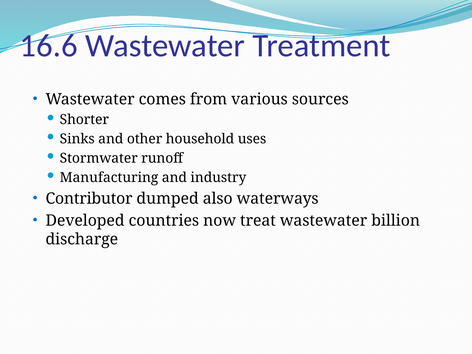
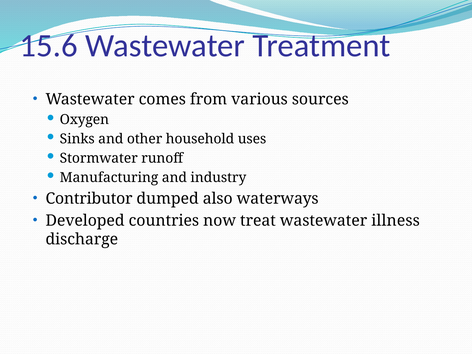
16.6: 16.6 -> 15.6
Shorter: Shorter -> Oxygen
billion: billion -> illness
